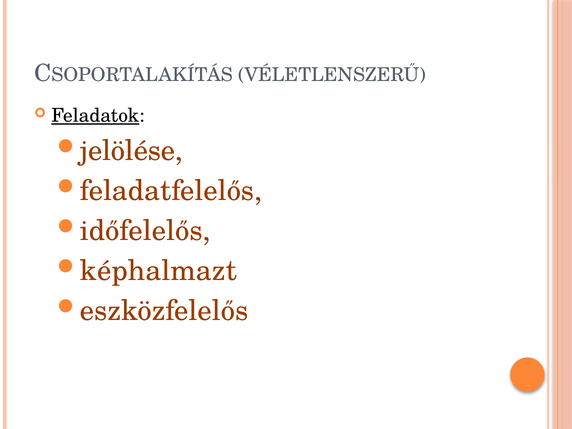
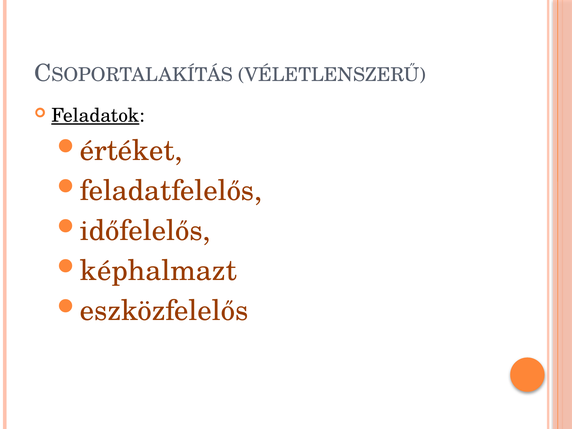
jelölése: jelölése -> értéket
